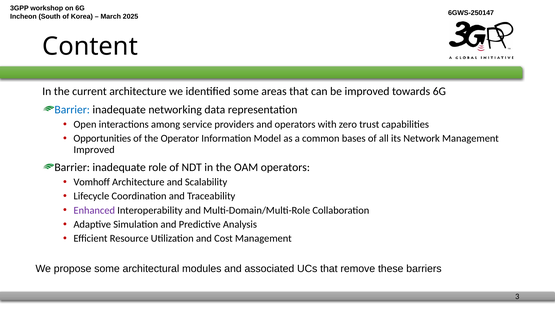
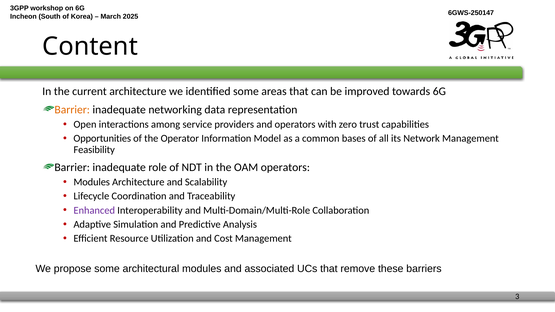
Barrier at (72, 110) colour: blue -> orange
Improved at (94, 150): Improved -> Feasibility
Vomhoff at (92, 182): Vomhoff -> Modules
